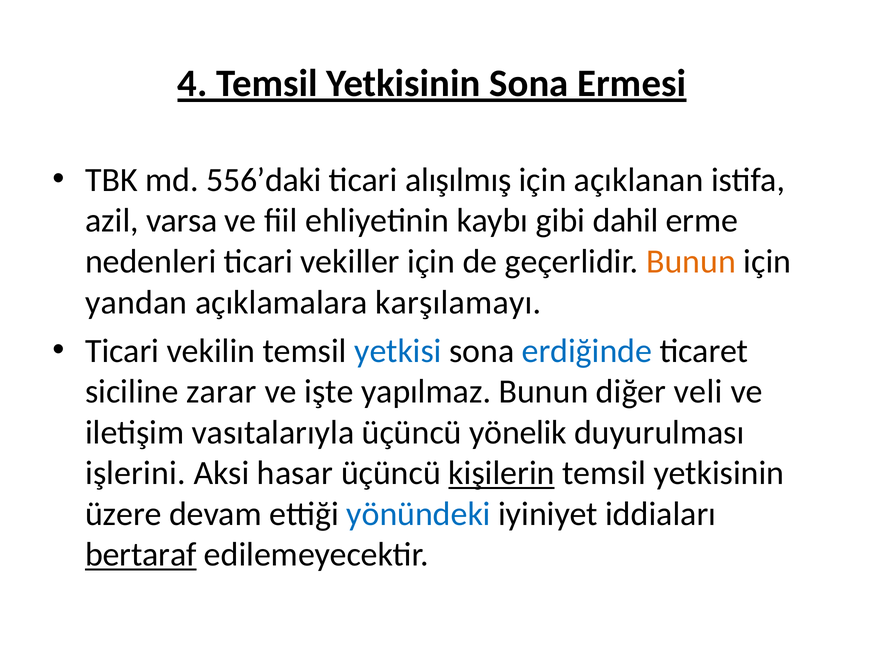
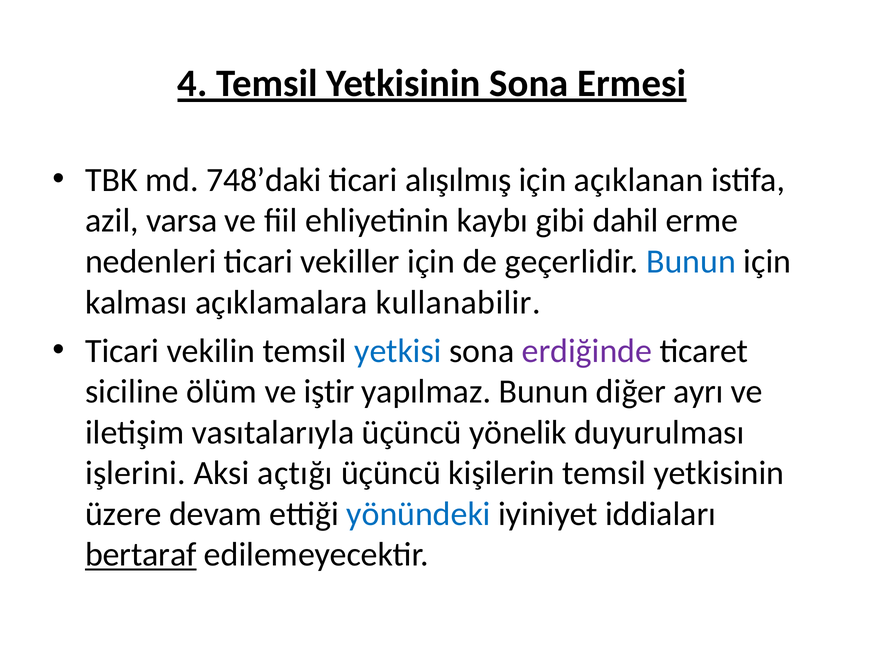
556’daki: 556’daki -> 748’daki
Bunun at (691, 261) colour: orange -> blue
yandan: yandan -> kalması
karşılamayı: karşılamayı -> kullanabilir
erdiğinde colour: blue -> purple
zarar: zarar -> ölüm
işte: işte -> iştir
veli: veli -> ayrı
hasar: hasar -> açtığı
kişilerin underline: present -> none
